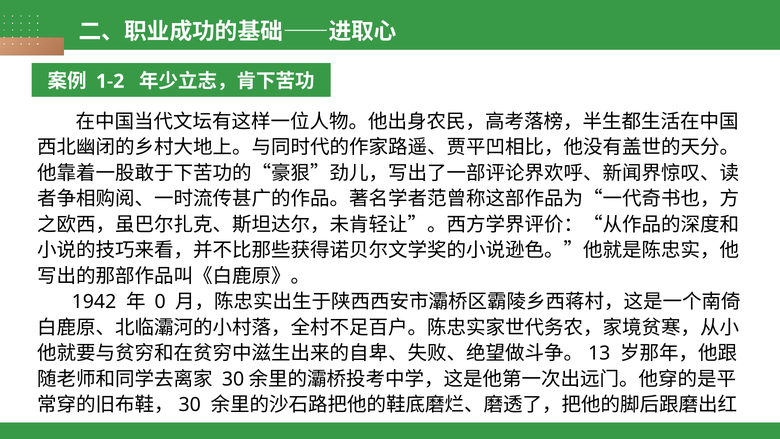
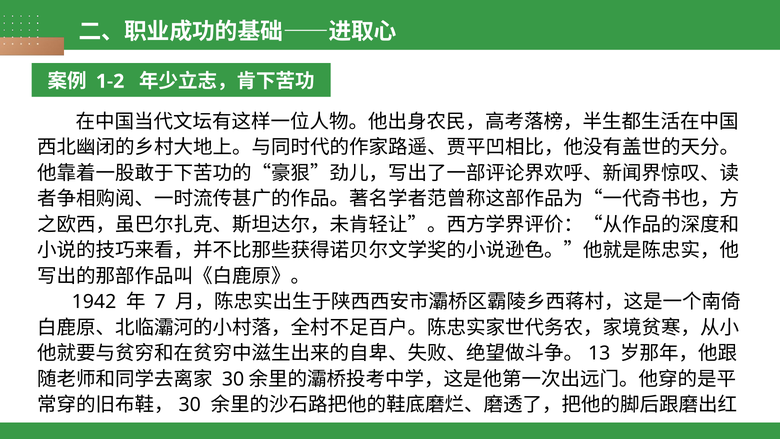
0: 0 -> 7
